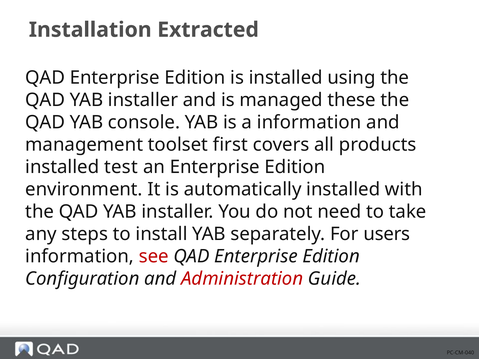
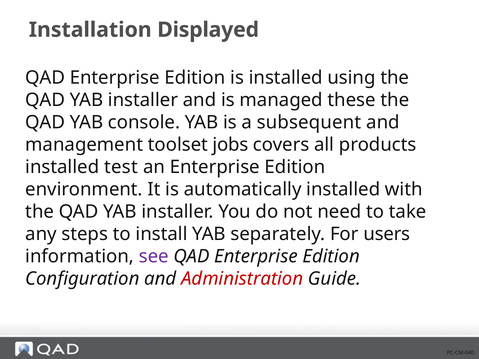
Extracted: Extracted -> Displayed
a information: information -> subsequent
first: first -> jobs
see colour: red -> purple
